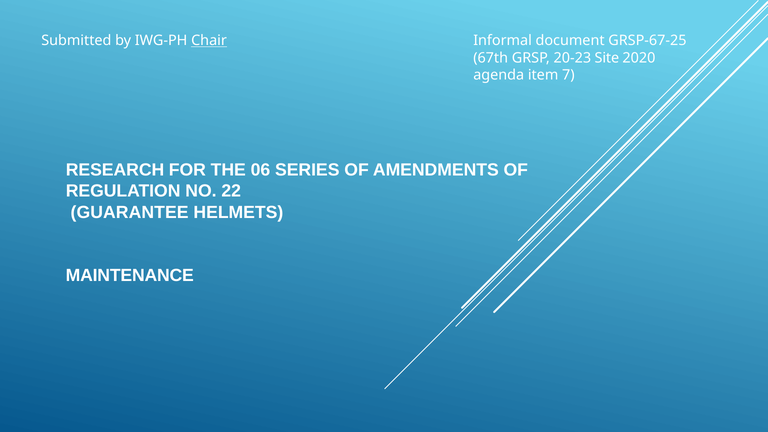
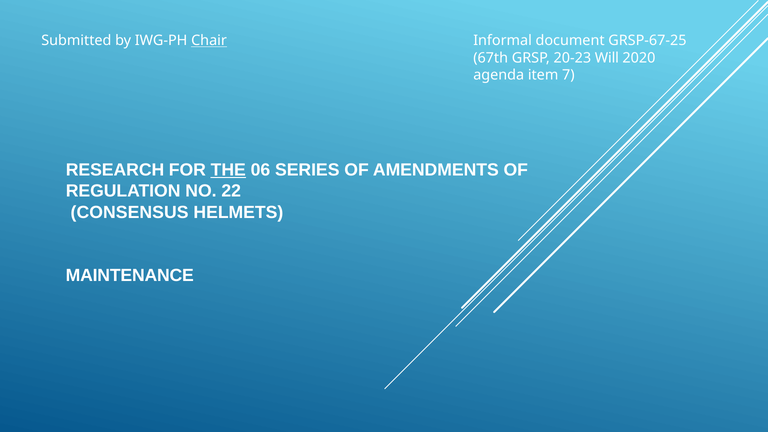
Site: Site -> Will
THE underline: none -> present
GUARANTEE: GUARANTEE -> CONSENSUS
